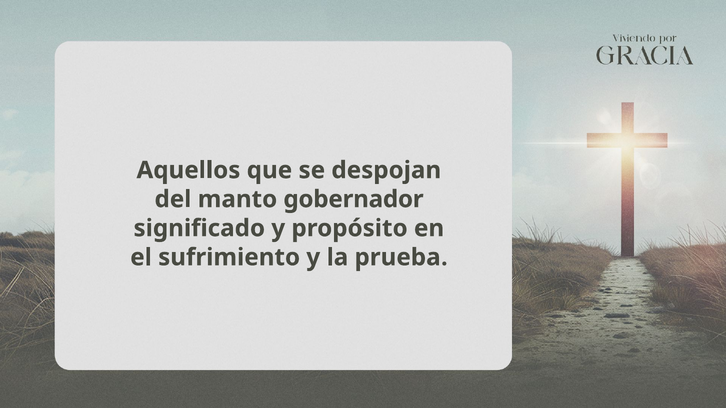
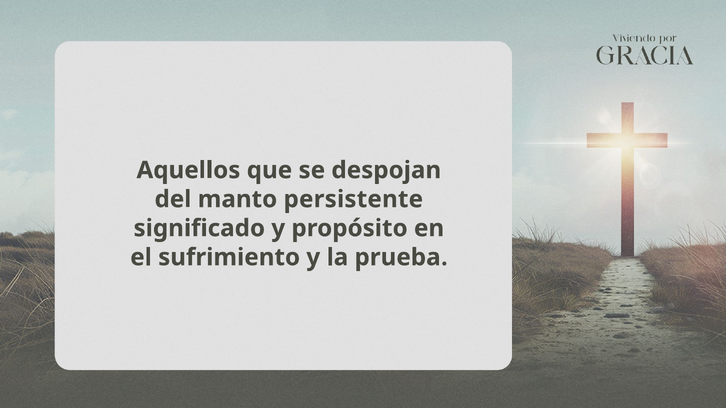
gobernador: gobernador -> persistente
